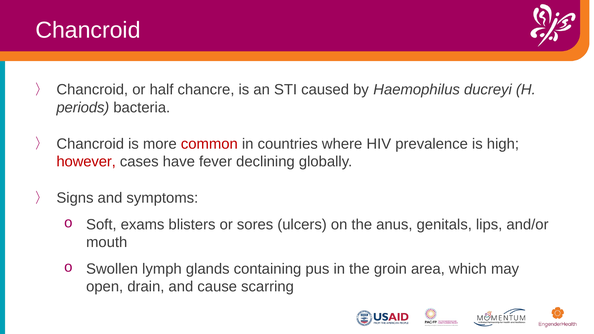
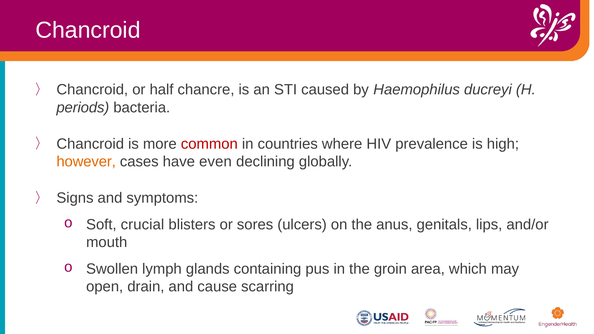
however colour: red -> orange
fever: fever -> even
exams: exams -> crucial
